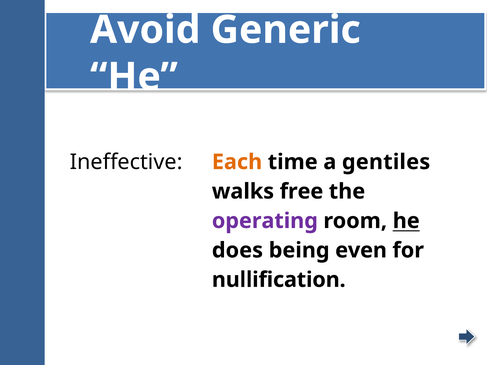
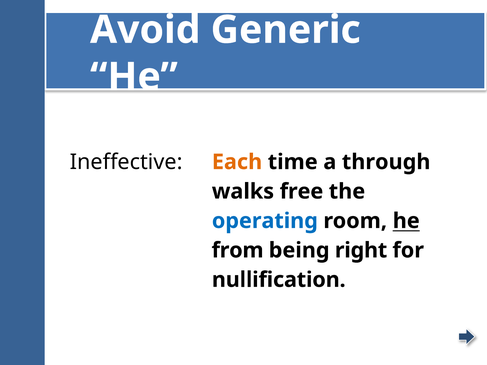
gentiles: gentiles -> through
operating colour: purple -> blue
does: does -> from
even: even -> right
